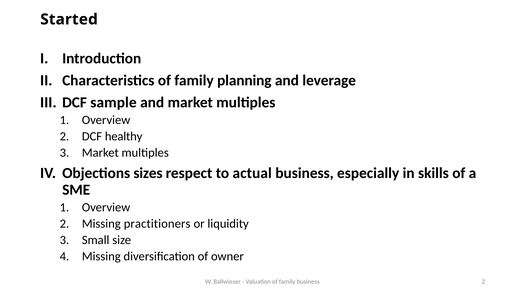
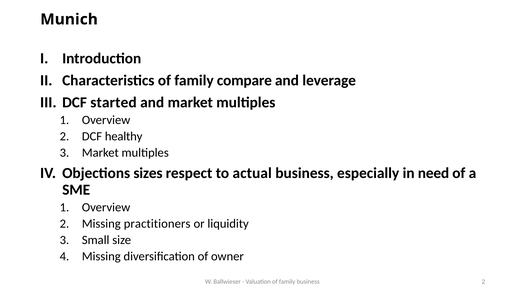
Started: Started -> Munich
planning: planning -> compare
sample: sample -> started
skills: skills -> need
